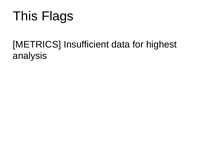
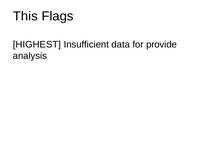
METRICS: METRICS -> HIGHEST
highest: highest -> provide
